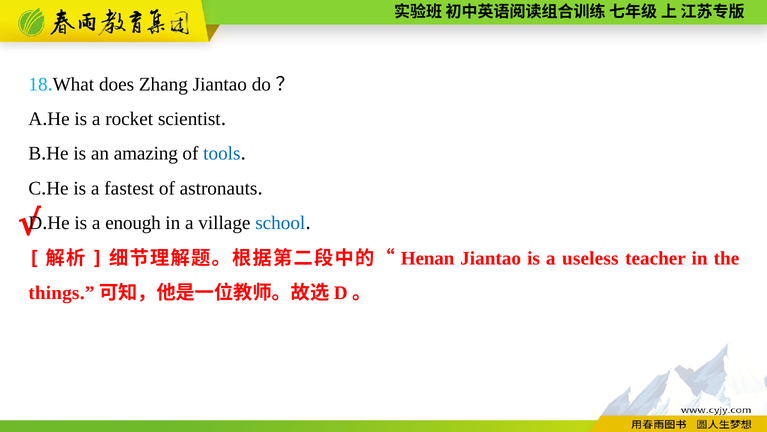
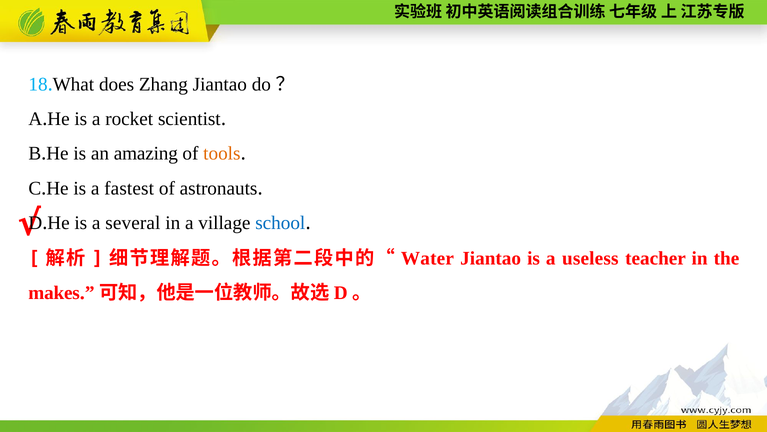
tools colour: blue -> orange
enough: enough -> several
Henan: Henan -> Water
things: things -> makes
